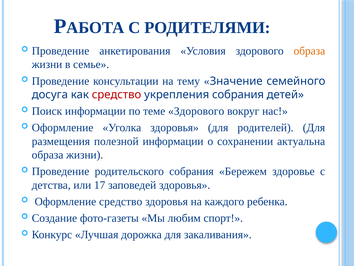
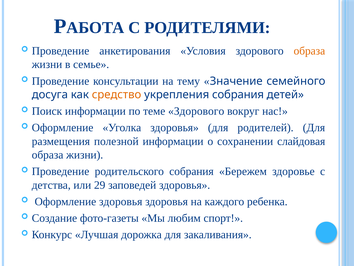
средство at (117, 94) colour: red -> orange
актуальна: актуальна -> слайдовая
17: 17 -> 29
Оформление средство: средство -> здоровья
